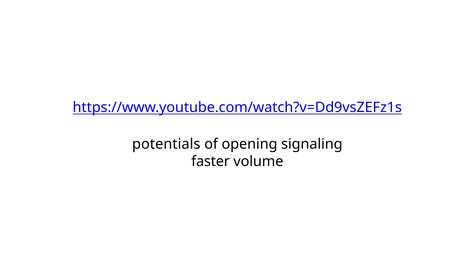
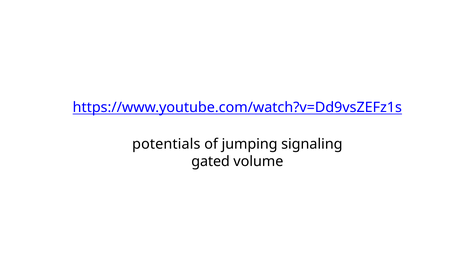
opening: opening -> jumping
faster: faster -> gated
